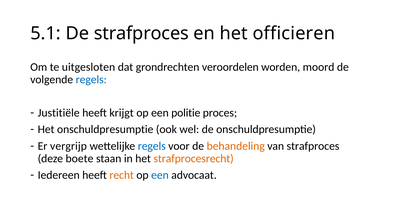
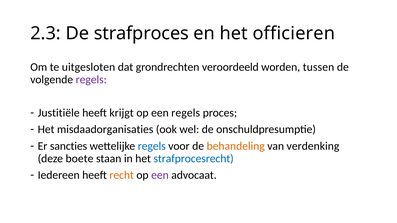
5.1: 5.1 -> 2.3
veroordelen: veroordelen -> veroordeeld
moord: moord -> tussen
regels at (91, 80) colour: blue -> purple
een politie: politie -> regels
Het onschuldpresumptie: onschuldpresumptie -> misdaadorganisaties
vergrijp: vergrijp -> sancties
van strafproces: strafproces -> verdenking
strafprocesrecht colour: orange -> blue
een at (160, 175) colour: blue -> purple
